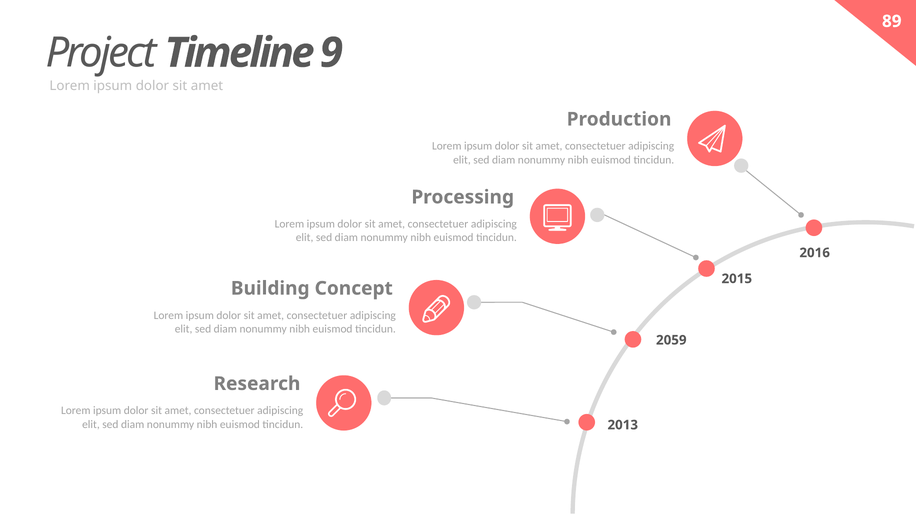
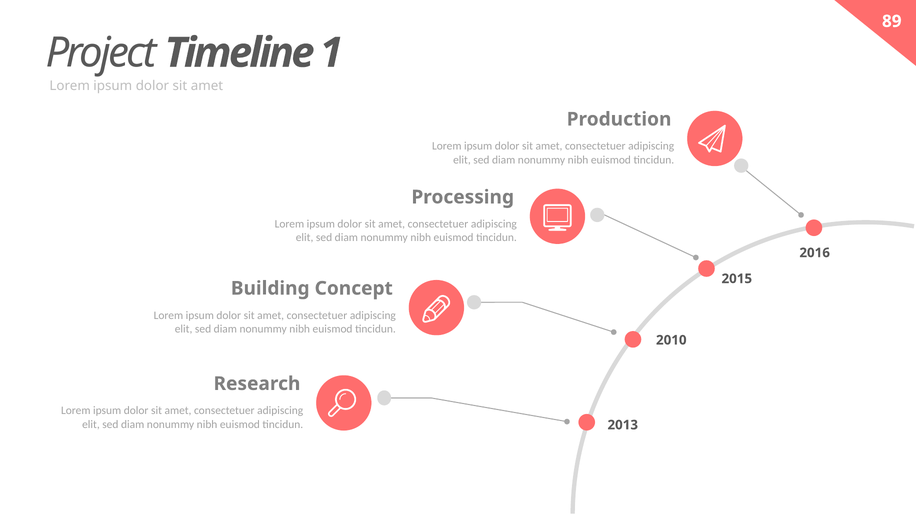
9: 9 -> 1
2059: 2059 -> 2010
